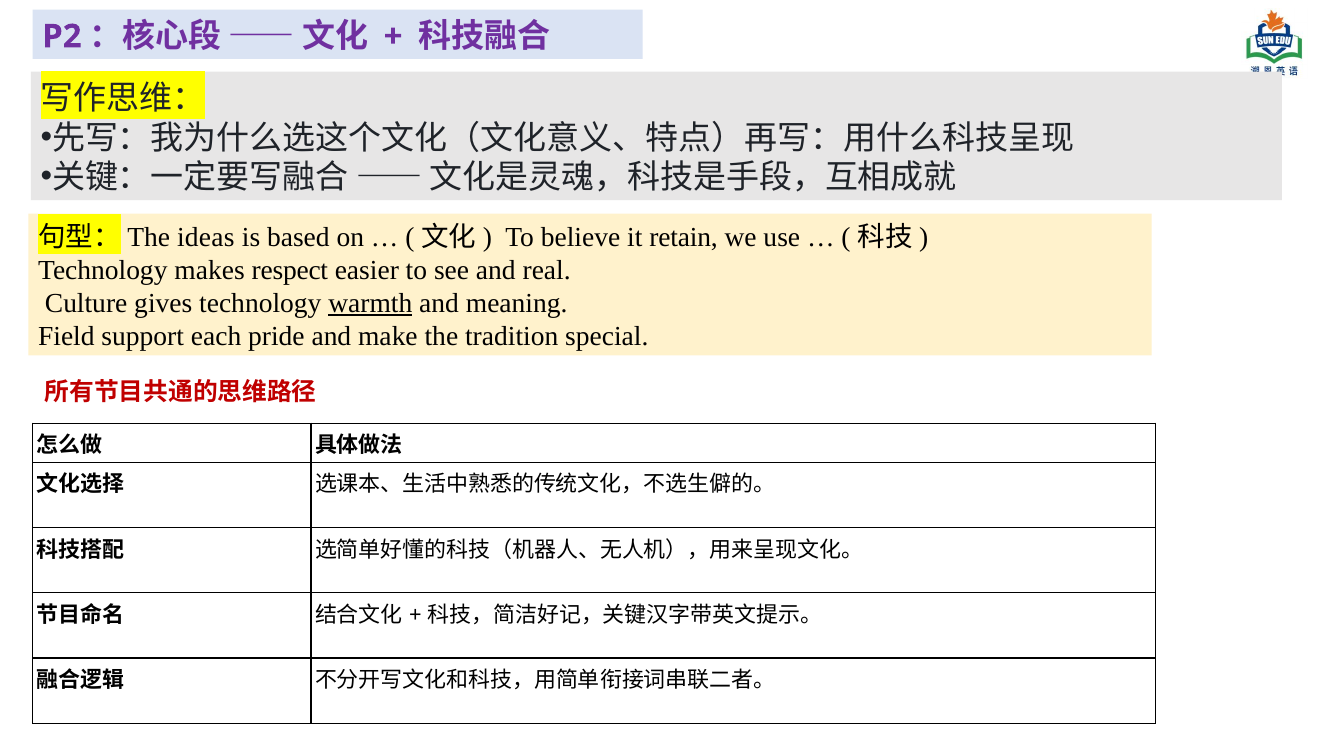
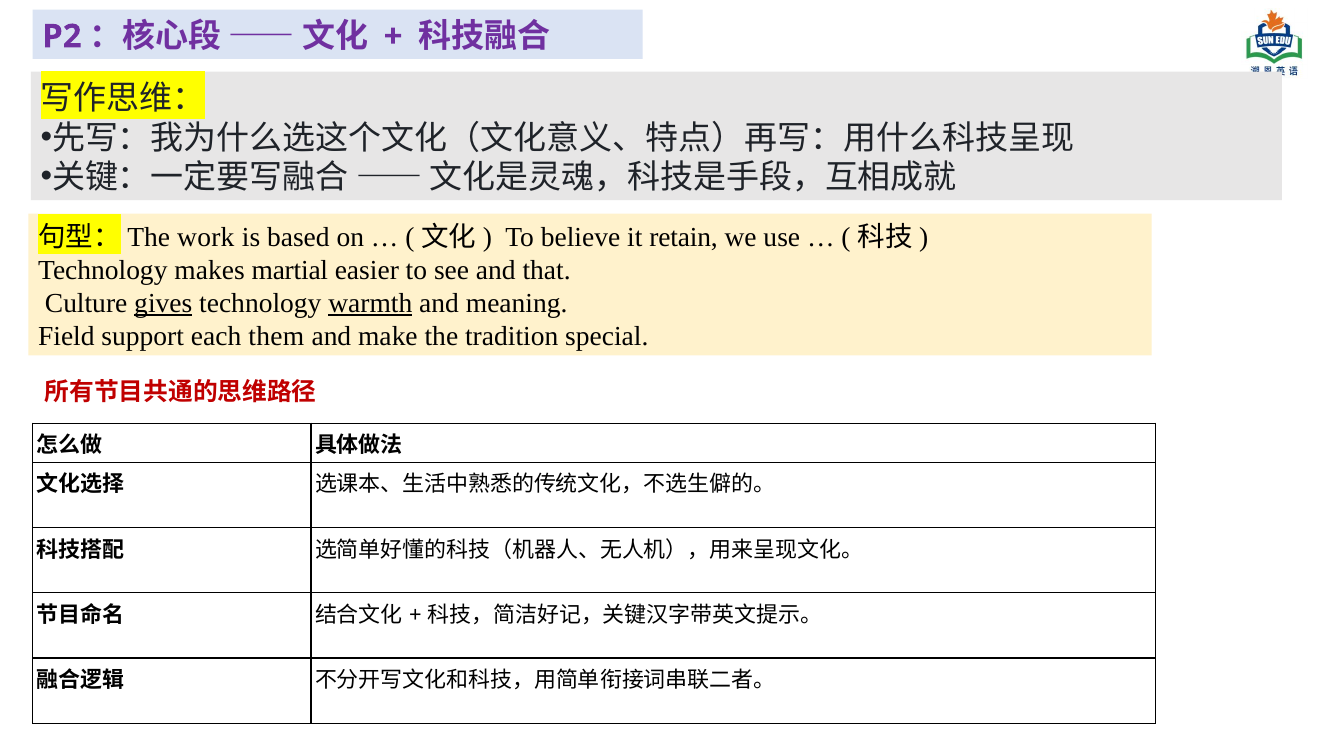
ideas: ideas -> work
respect: respect -> martial
real: real -> that
gives underline: none -> present
pride: pride -> them
